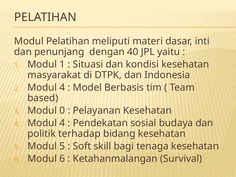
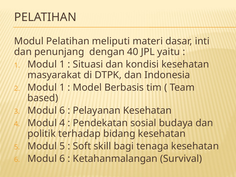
2 Modul 4: 4 -> 1
3 Modul 0: 0 -> 6
